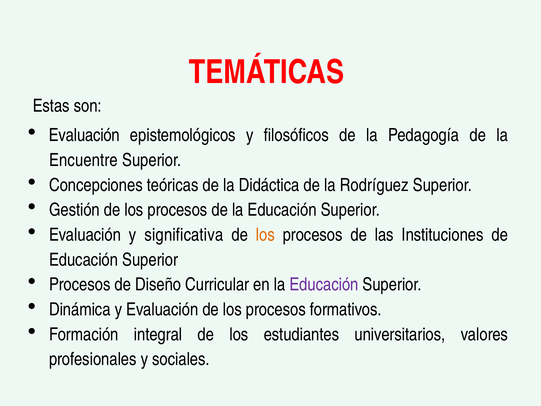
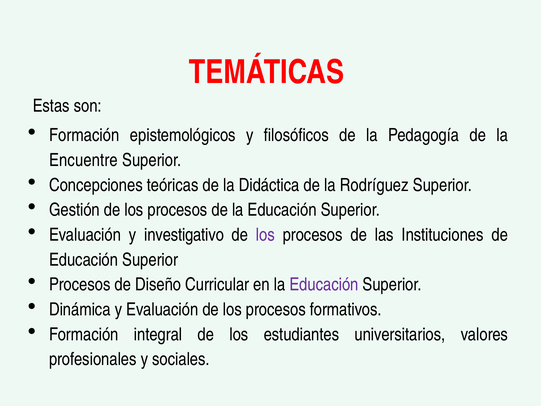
Evaluación at (84, 135): Evaluación -> Formación
significativa: significativa -> investigativo
los at (265, 235) colour: orange -> purple
